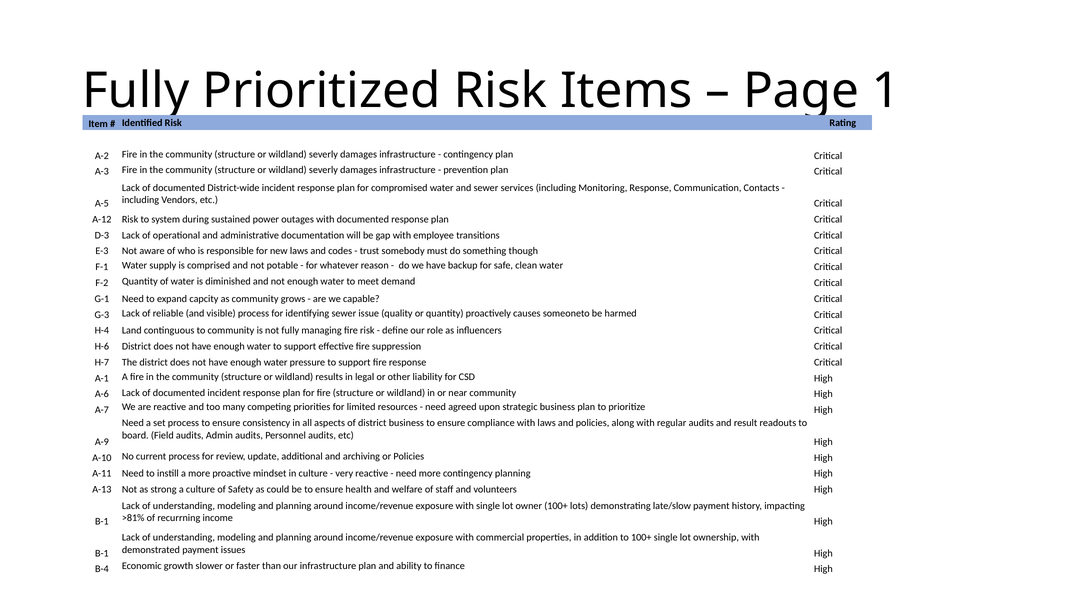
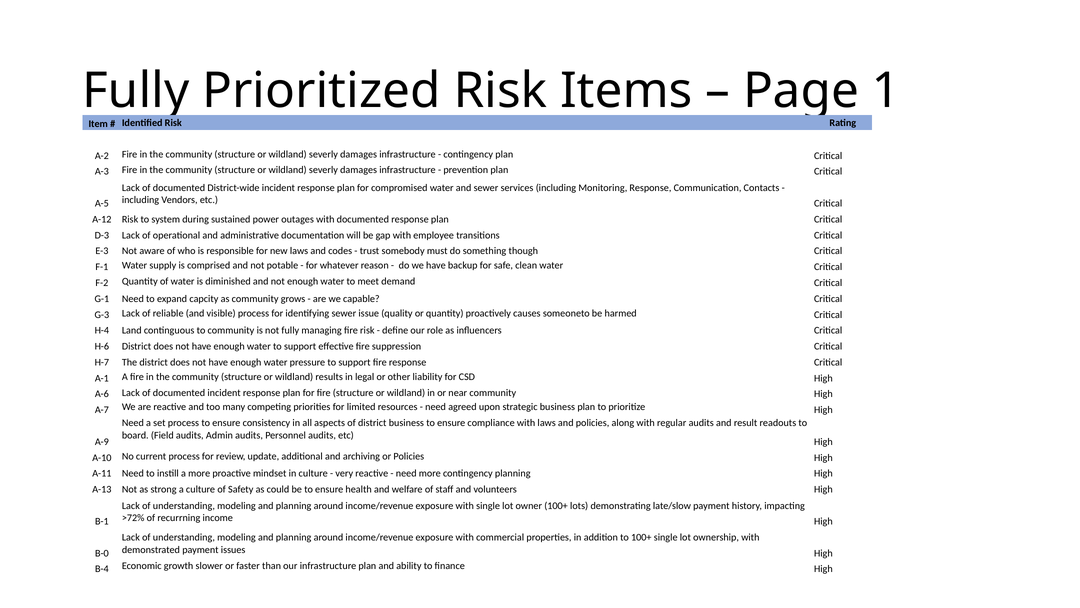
>81%: >81% -> >72%
B-1 at (102, 553): B-1 -> B-0
